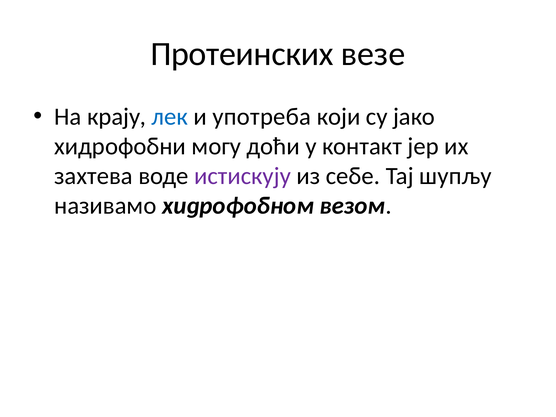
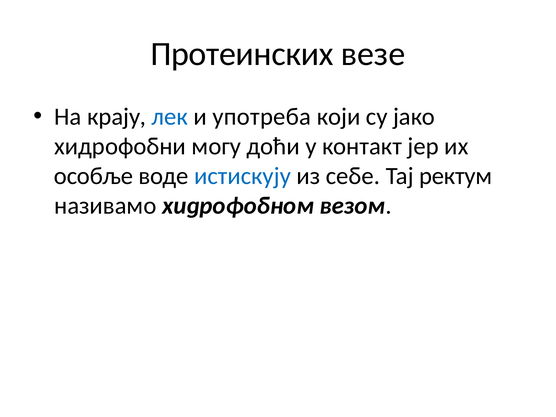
захтева: захтева -> особље
истискују colour: purple -> blue
шупљу: шупљу -> ректум
